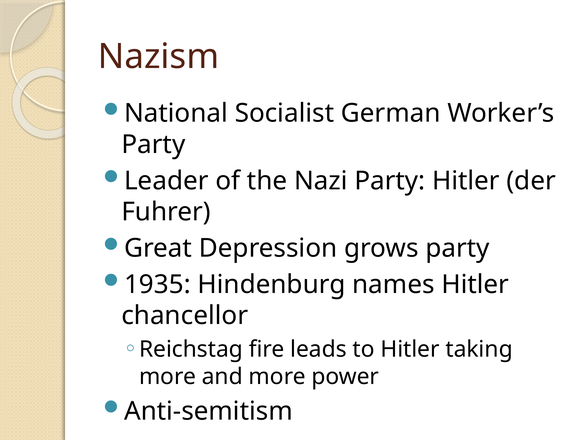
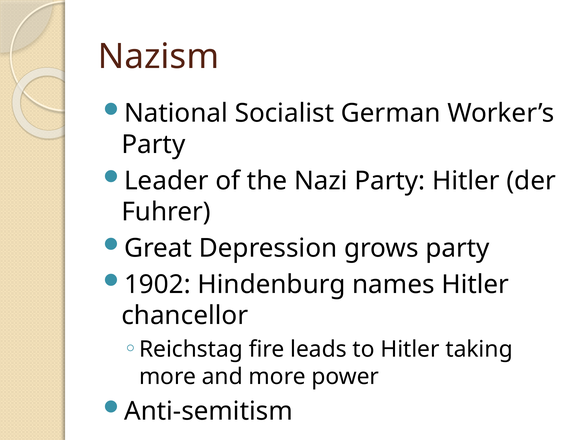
1935: 1935 -> 1902
